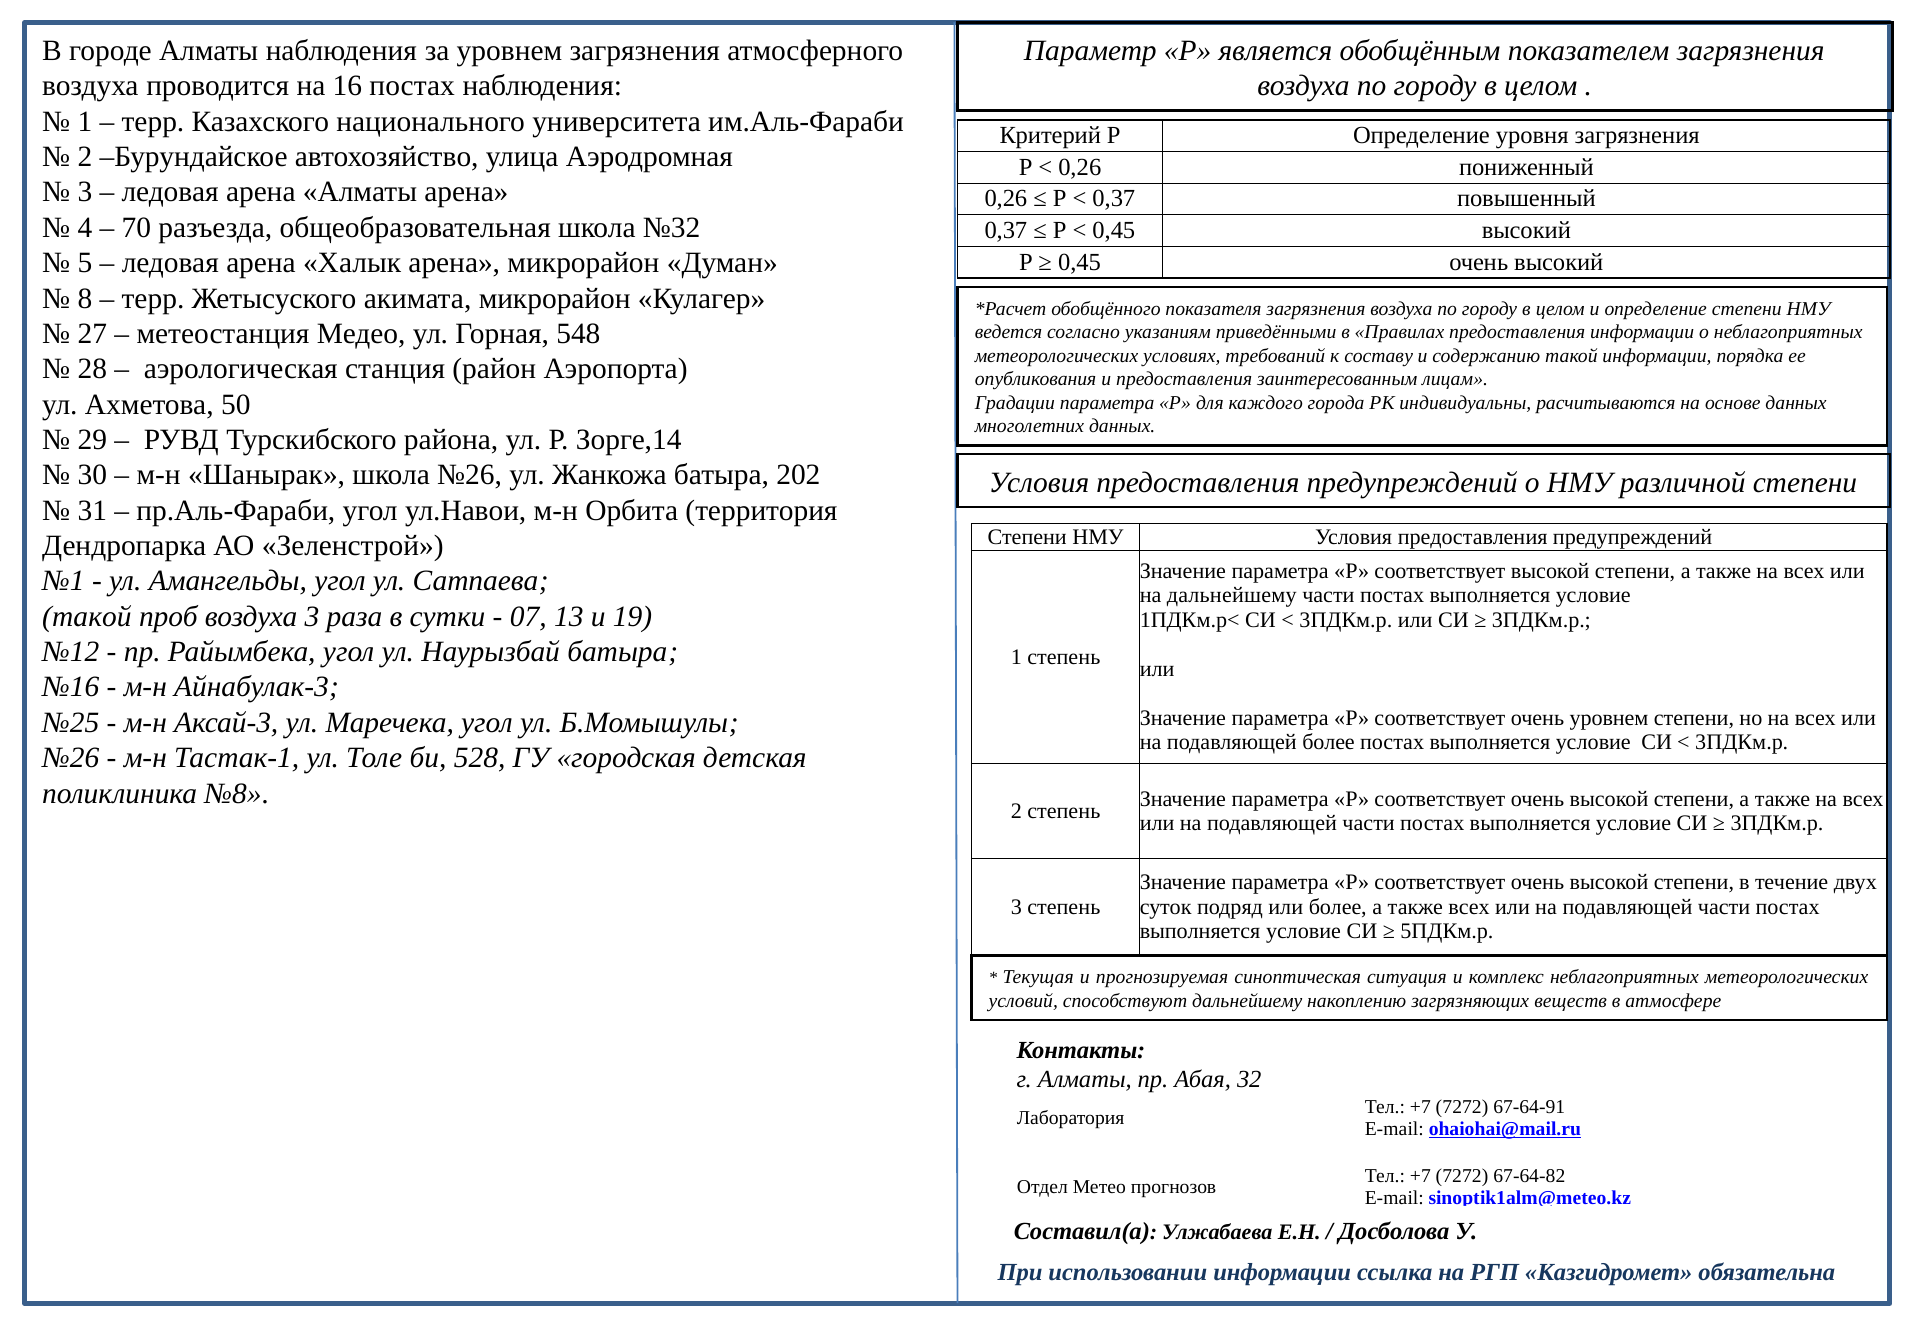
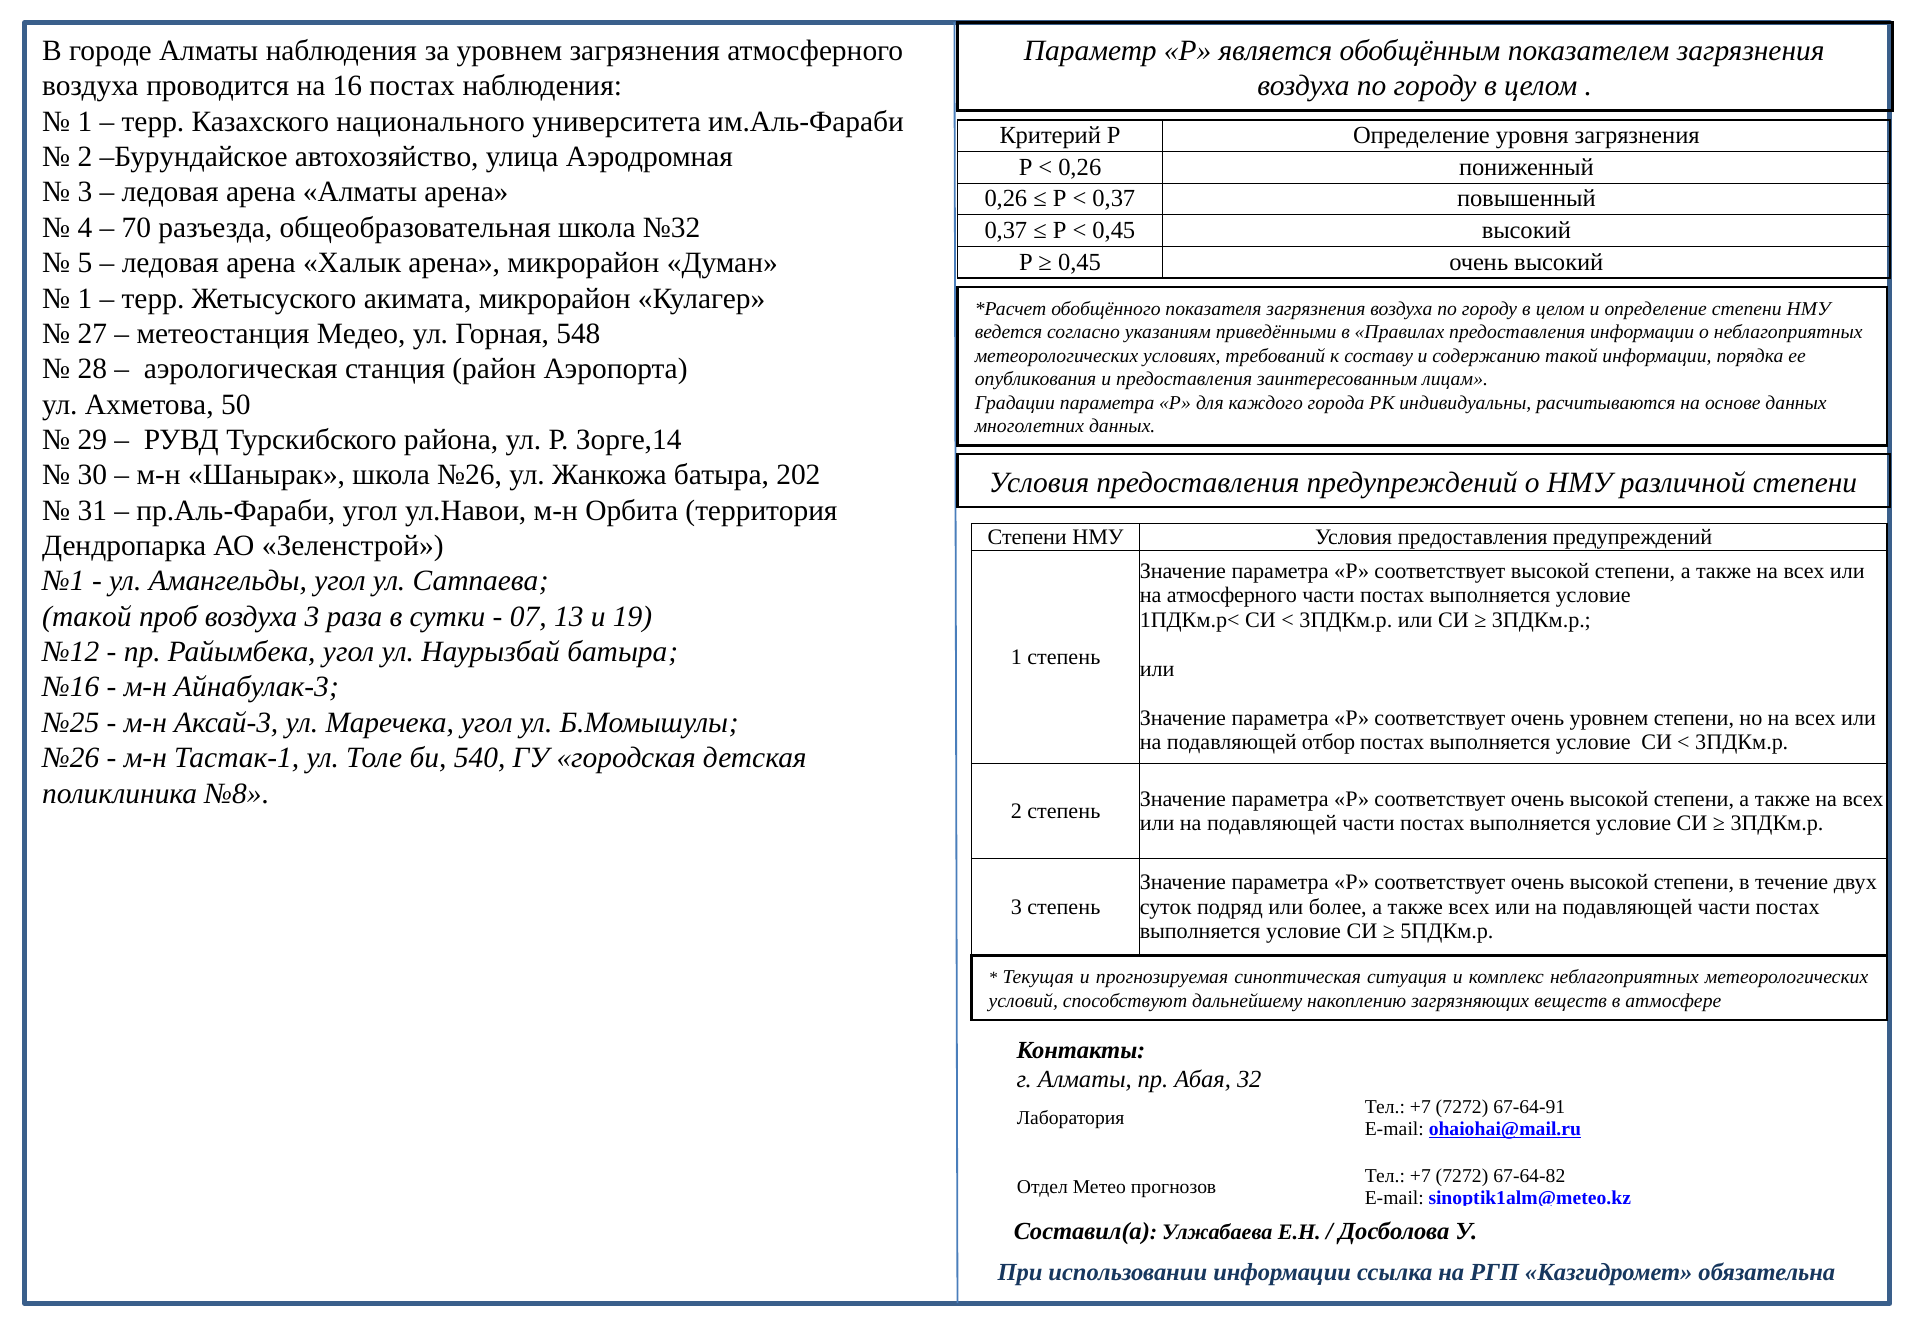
8 at (85, 298): 8 -> 1
на дальнейшему: дальнейшему -> атмосферного
подавляющей более: более -> отбор
528: 528 -> 540
